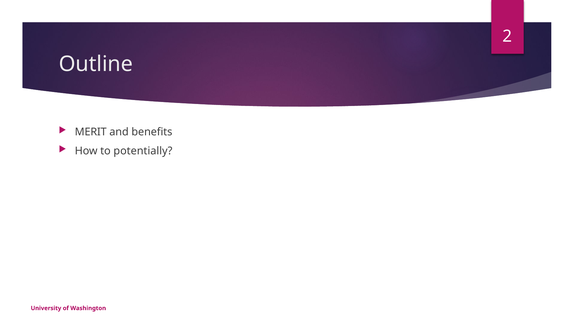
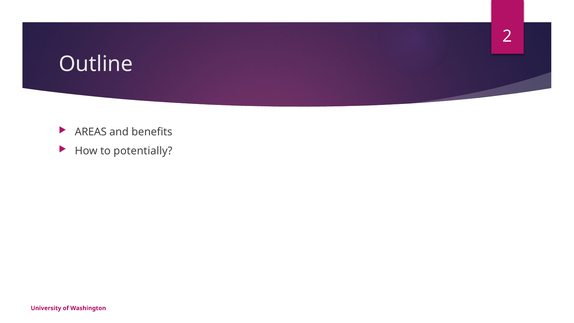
MERIT: MERIT -> AREAS
